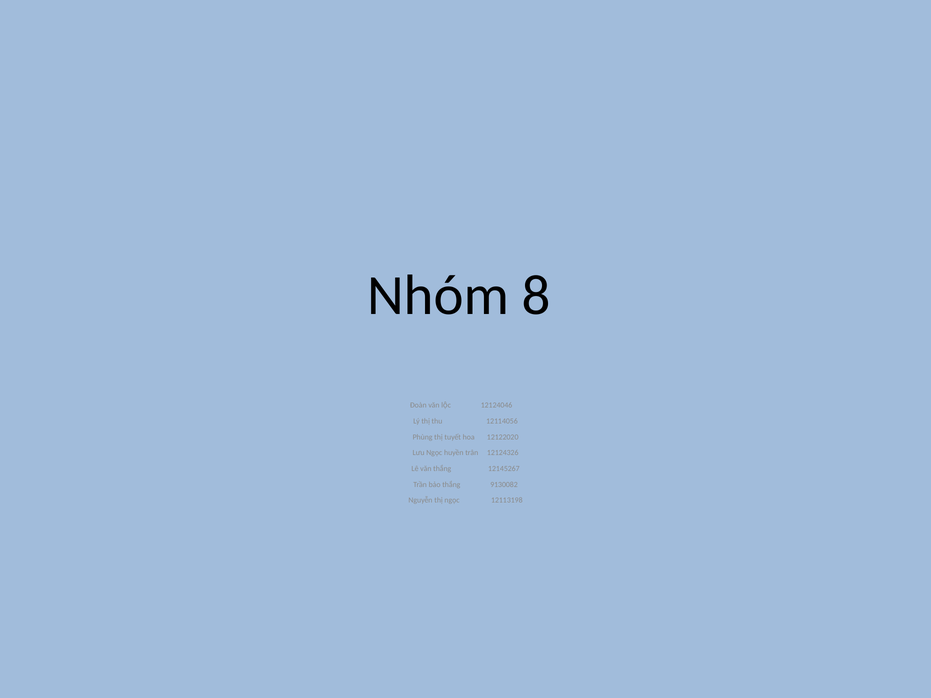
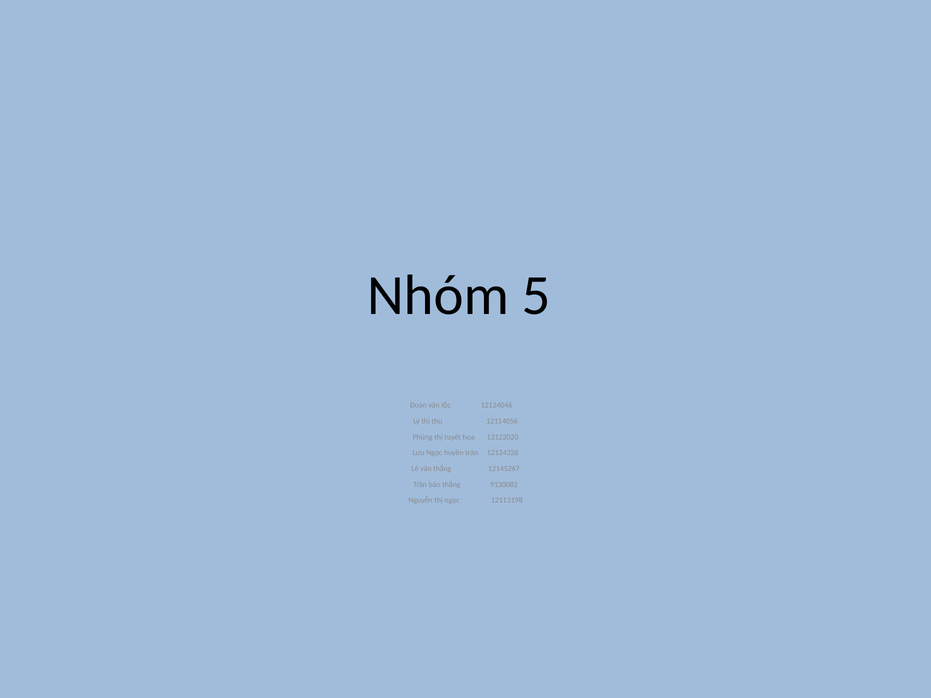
8: 8 -> 5
